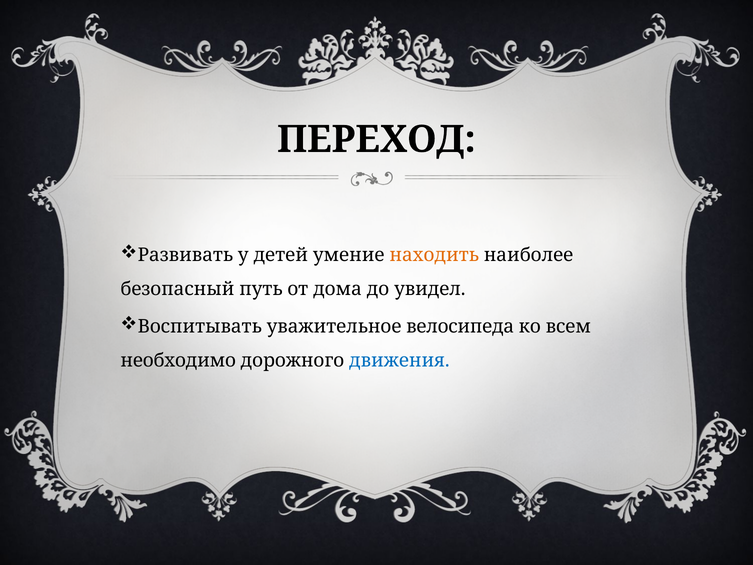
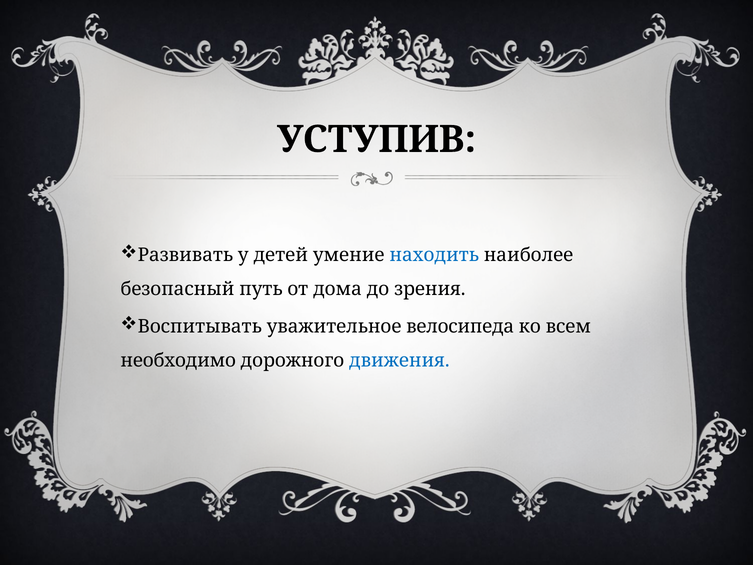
ПЕРЕХОД: ПЕРЕХОД -> УСТУПИВ
находить colour: orange -> blue
увидел: увидел -> зрения
